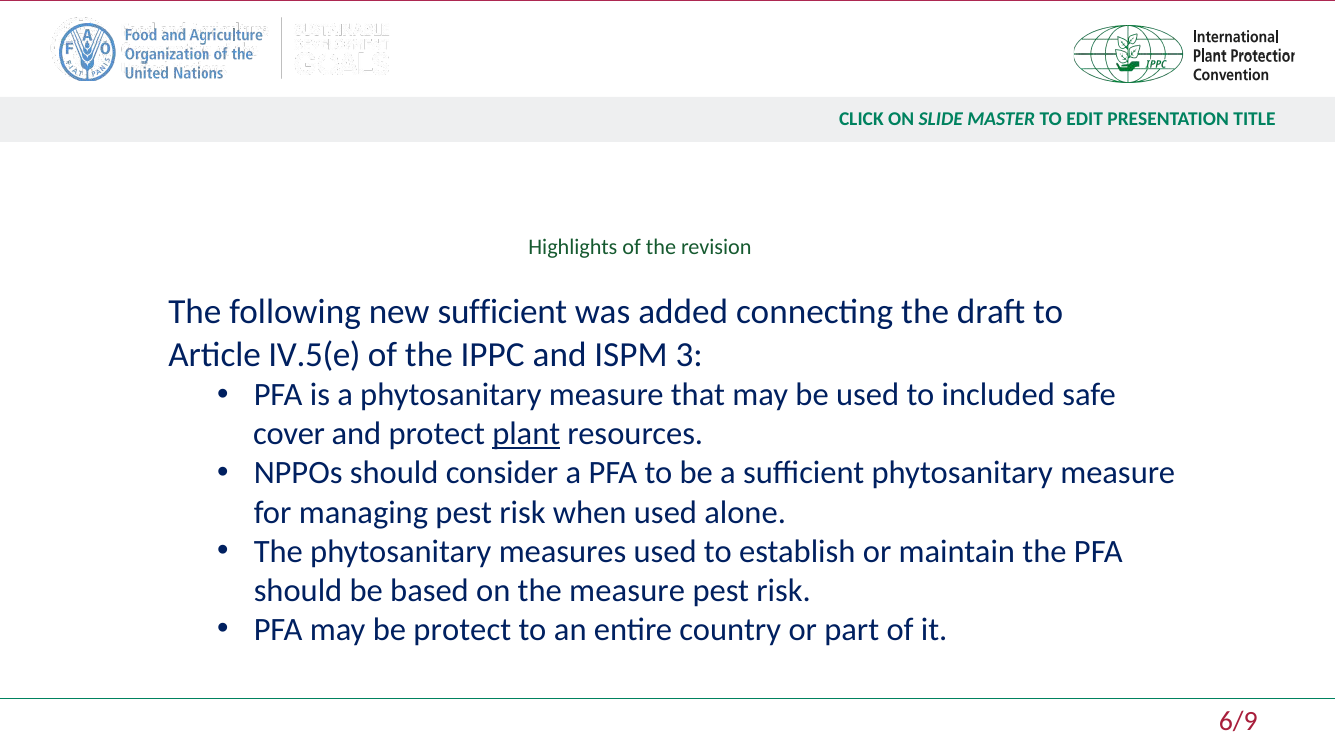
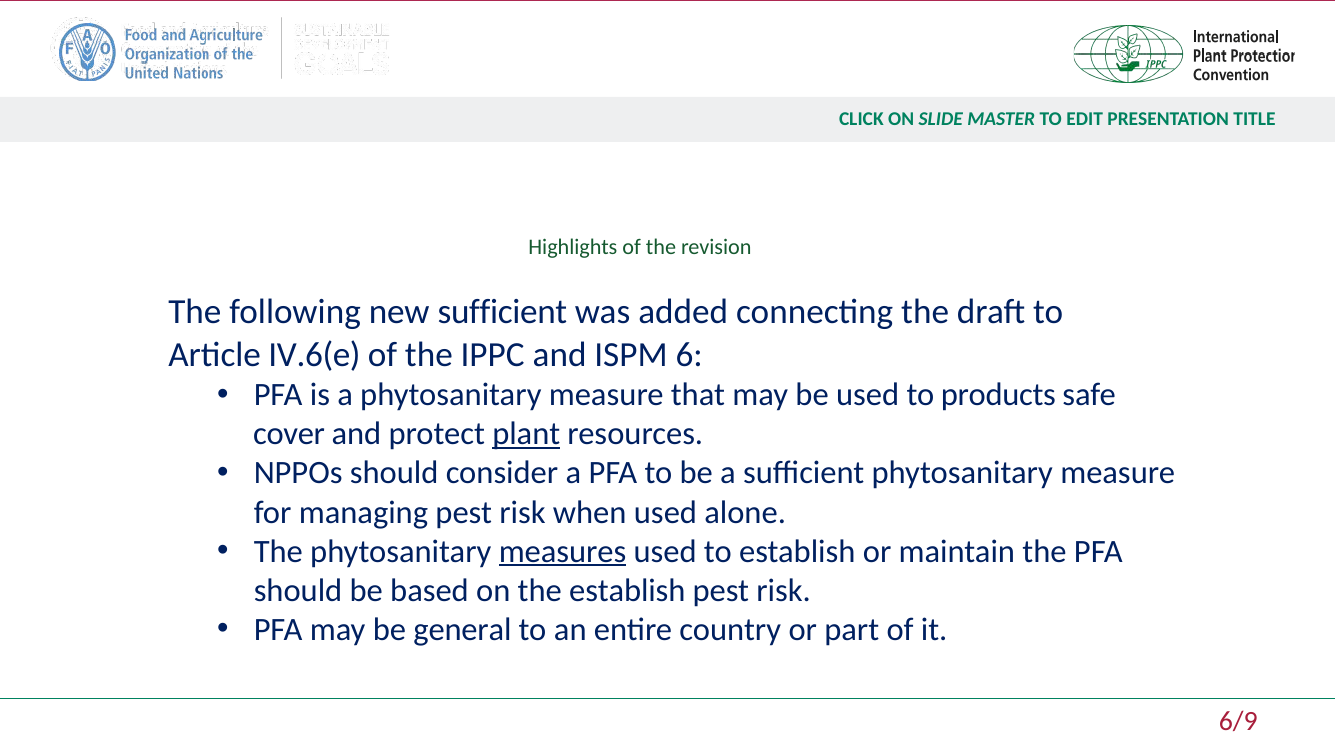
IV.5(e: IV.5(e -> IV.6(e
3: 3 -> 6
included: included -> products
measures underline: none -> present
the measure: measure -> establish
be protect: protect -> general
